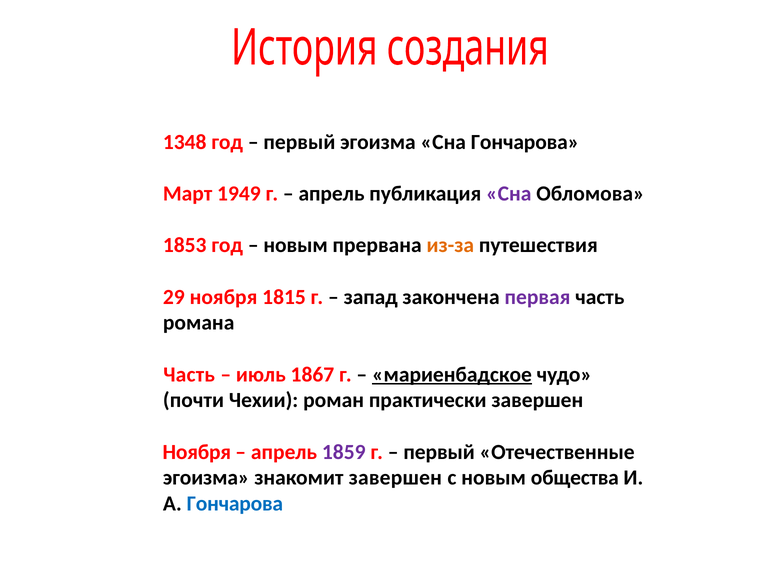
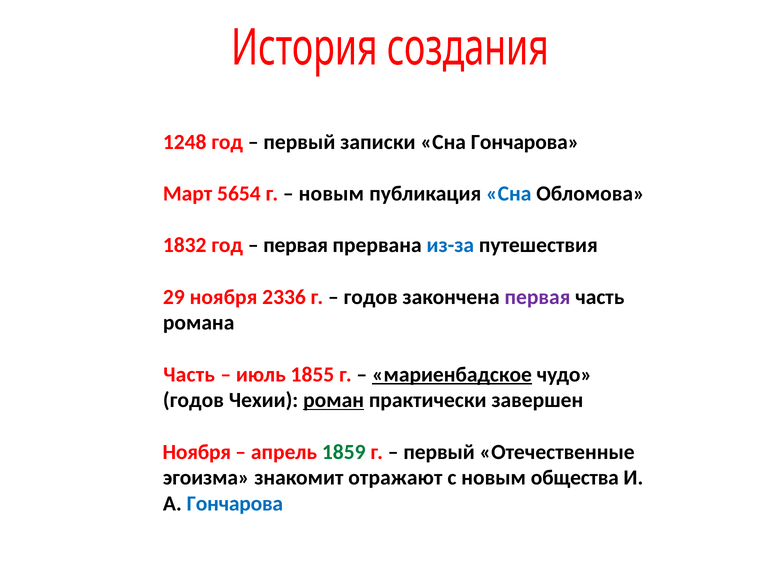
1348: 1348 -> 1248
первый эгоизма: эгоизма -> записки
1949: 1949 -> 5654
апрель at (332, 193): апрель -> новым
Сна at (509, 193) colour: purple -> blue
1853: 1853 -> 1832
новым at (296, 245): новым -> первая
из-за colour: orange -> blue
1815: 1815 -> 2336
запад at (371, 297): запад -> годов
1867: 1867 -> 1855
почти at (193, 400): почти -> годов
роман underline: none -> present
1859 colour: purple -> green
знакомит завершен: завершен -> отражают
